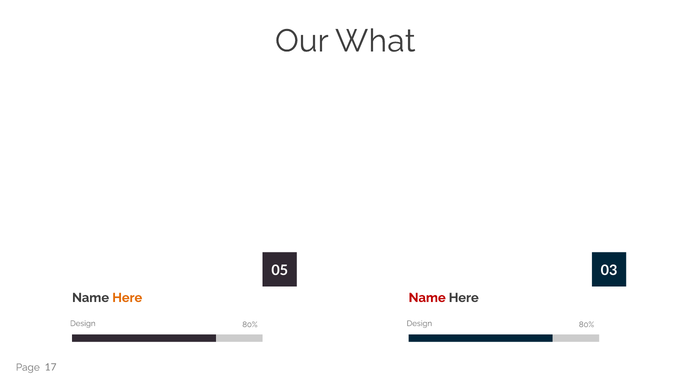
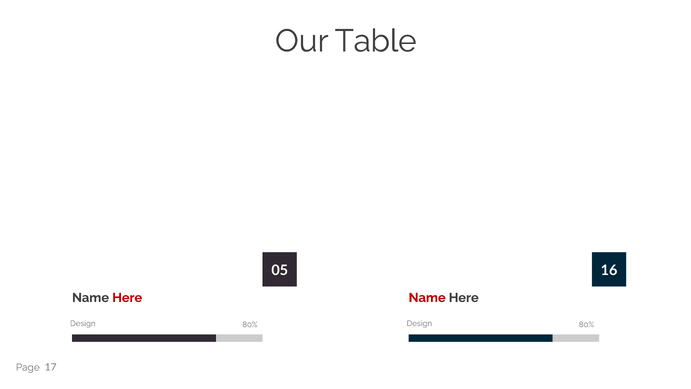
What: What -> Table
03: 03 -> 16
Here at (127, 297) colour: orange -> red
